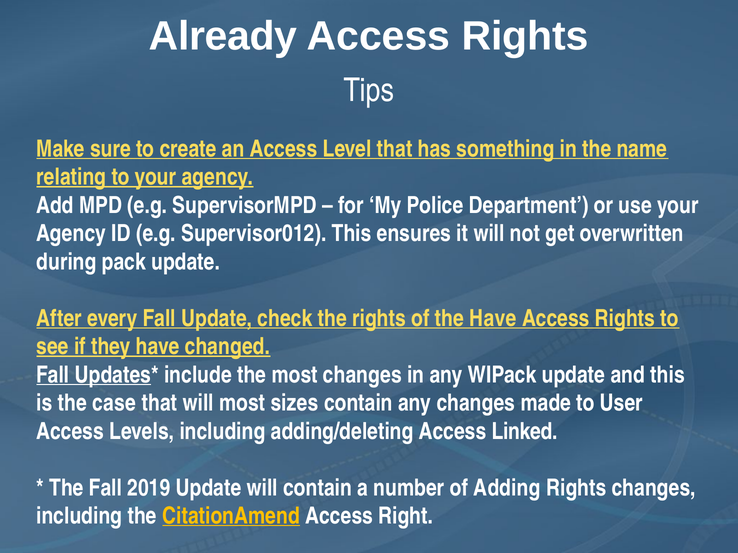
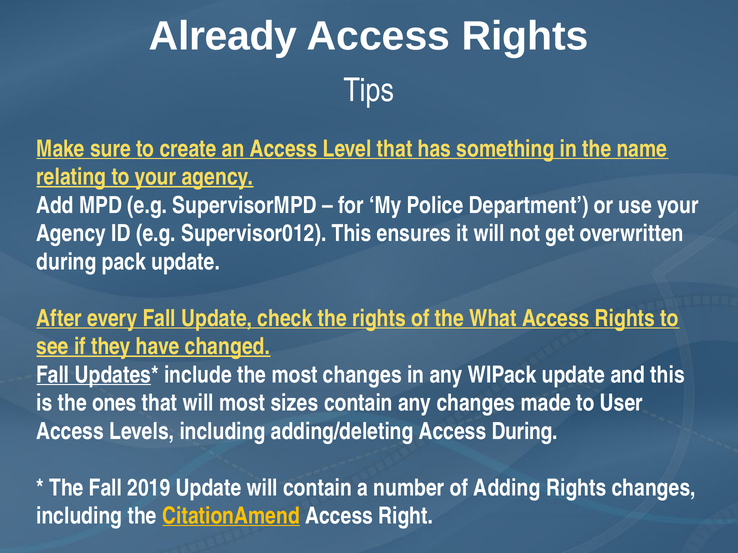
the Have: Have -> What
case: case -> ones
Access Linked: Linked -> During
